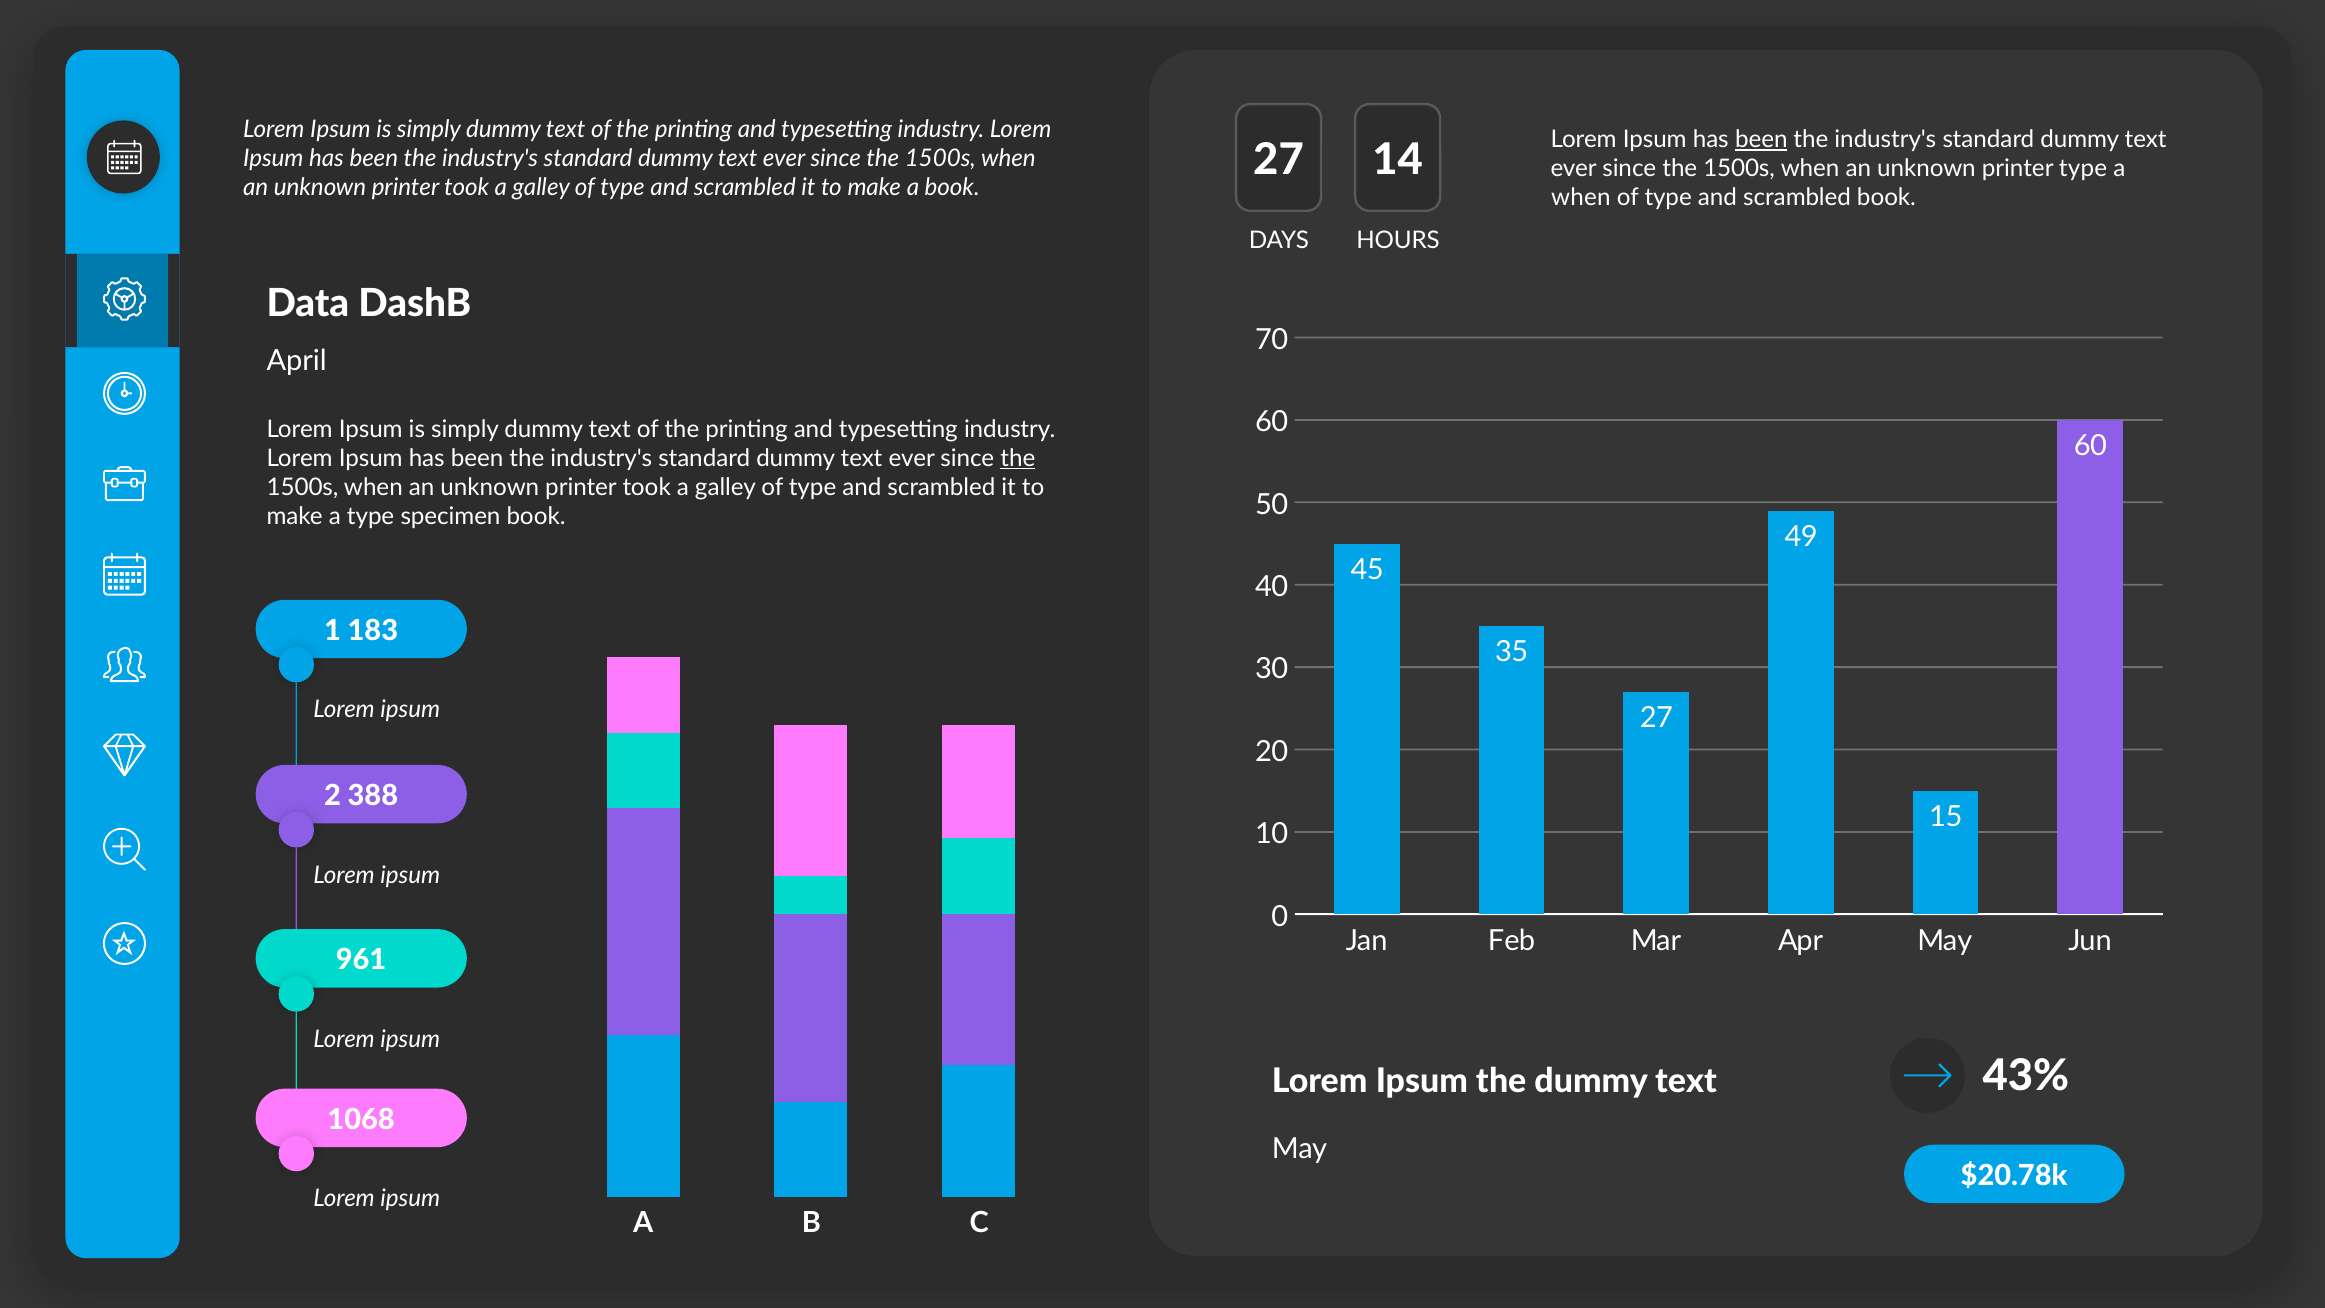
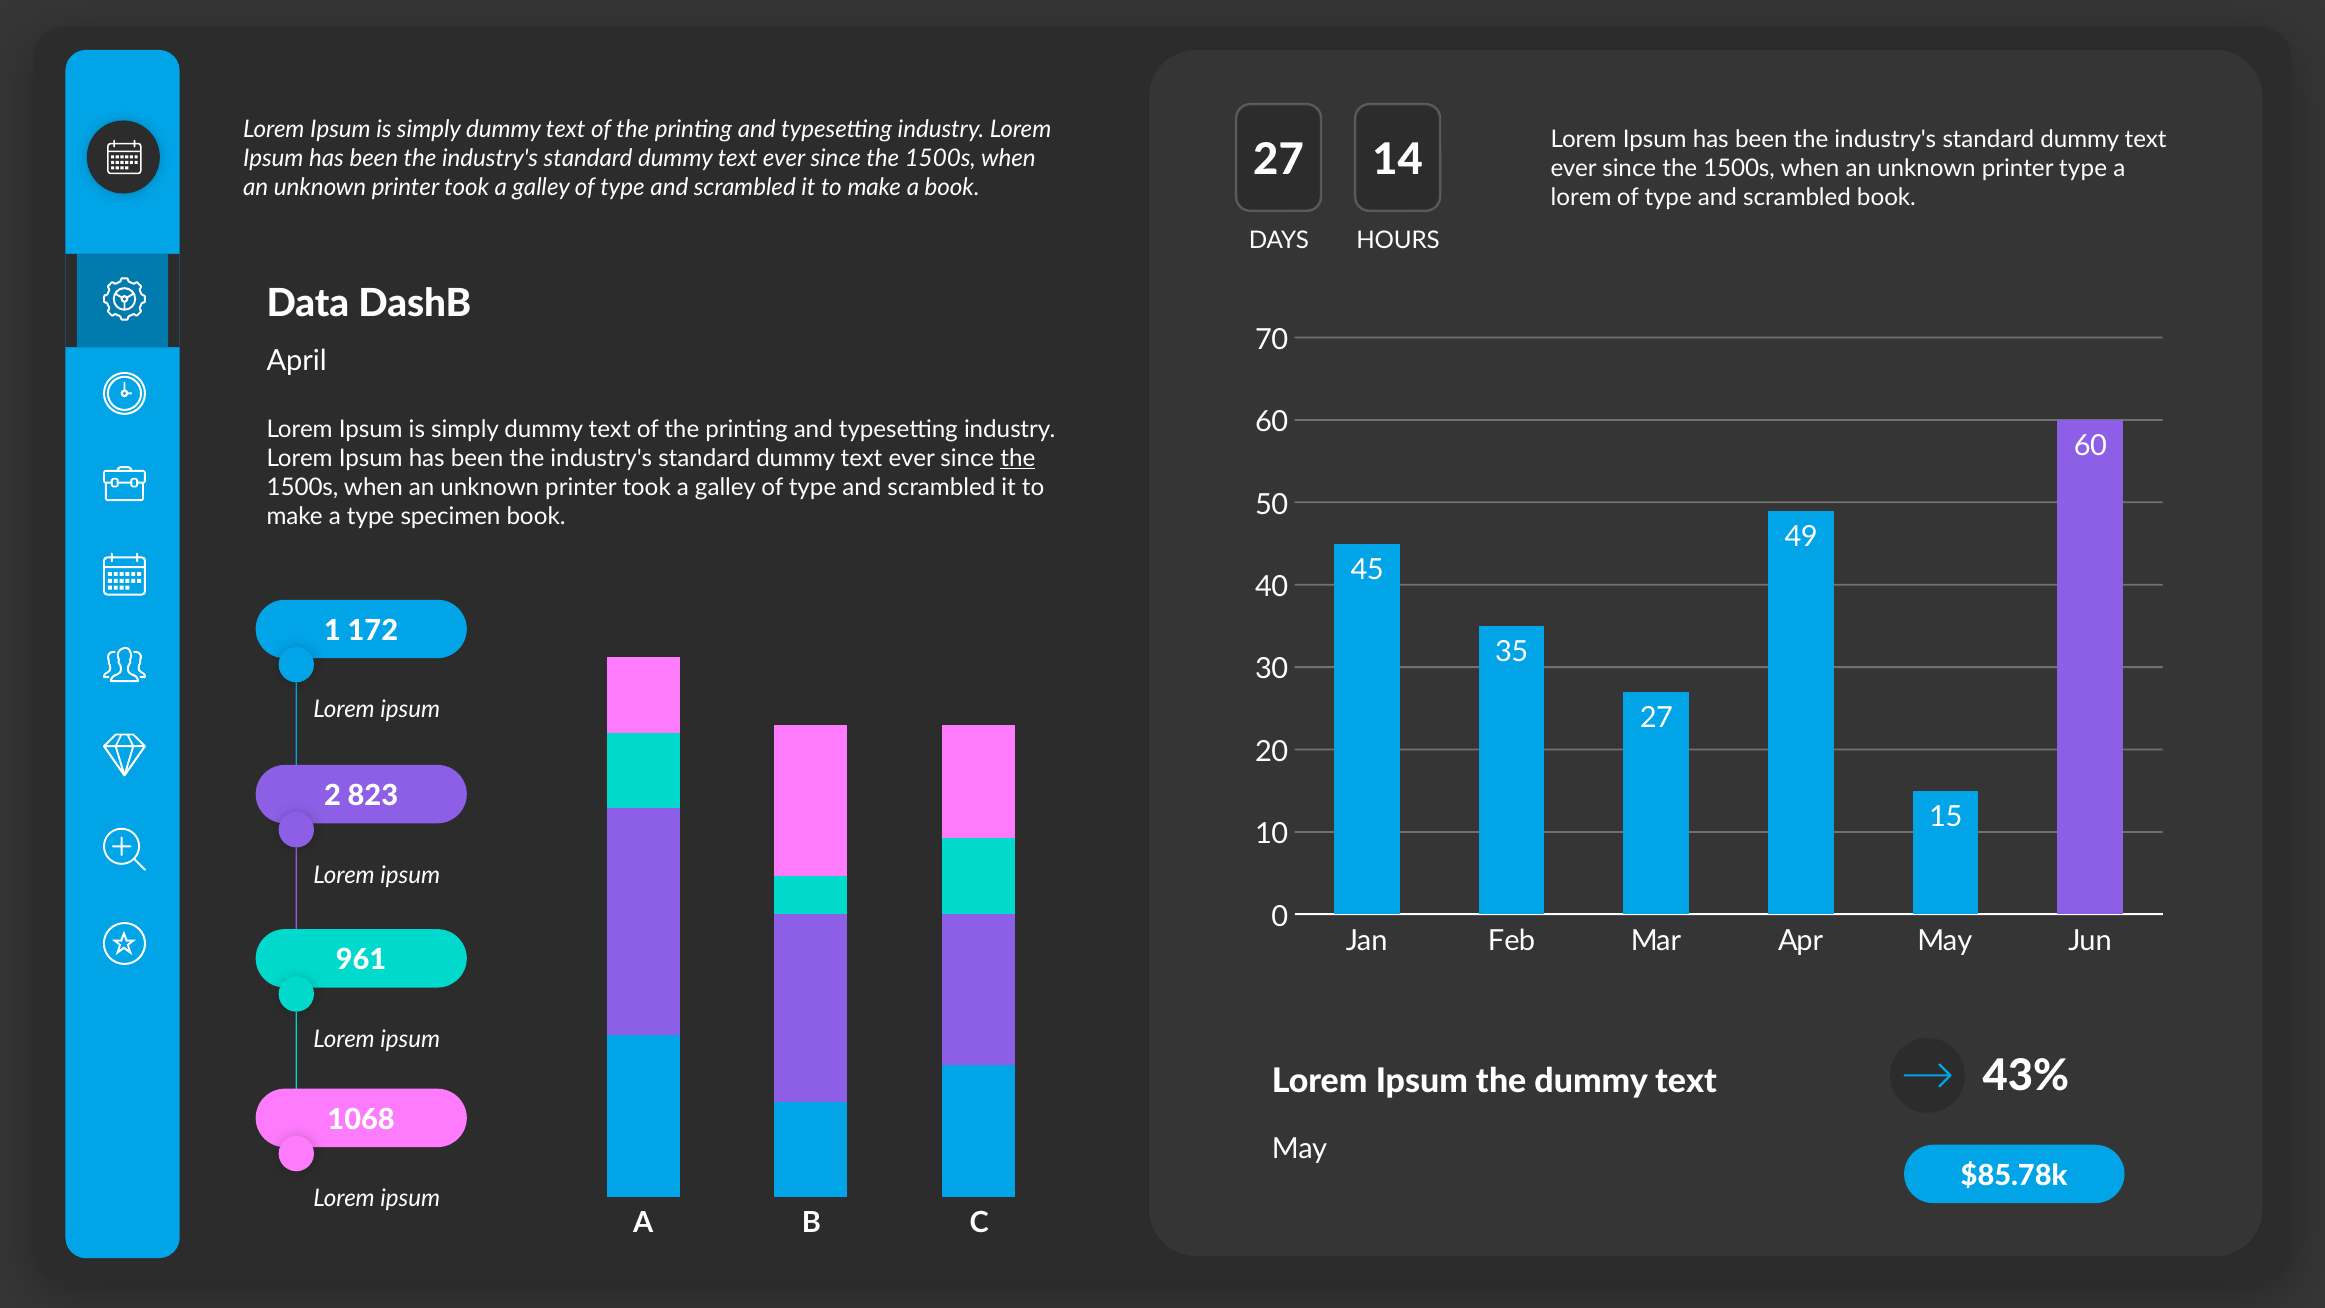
been at (1761, 140) underline: present -> none
when at (1581, 198): when -> lorem
183: 183 -> 172
388: 388 -> 823
$20.78k: $20.78k -> $85.78k
